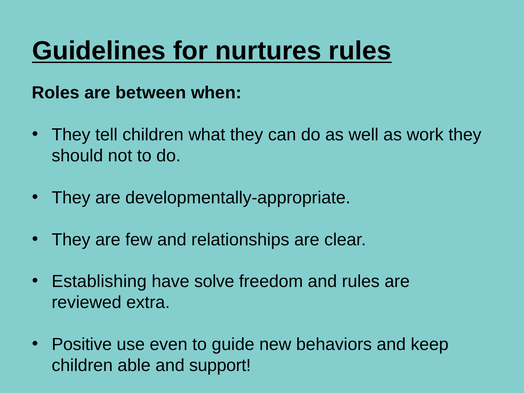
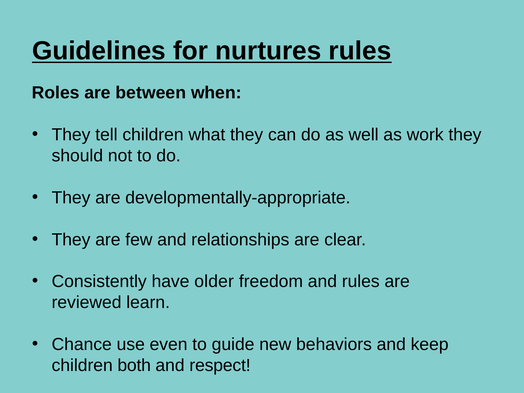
Establishing: Establishing -> Consistently
solve: solve -> older
extra: extra -> learn
Positive: Positive -> Chance
able: able -> both
support: support -> respect
